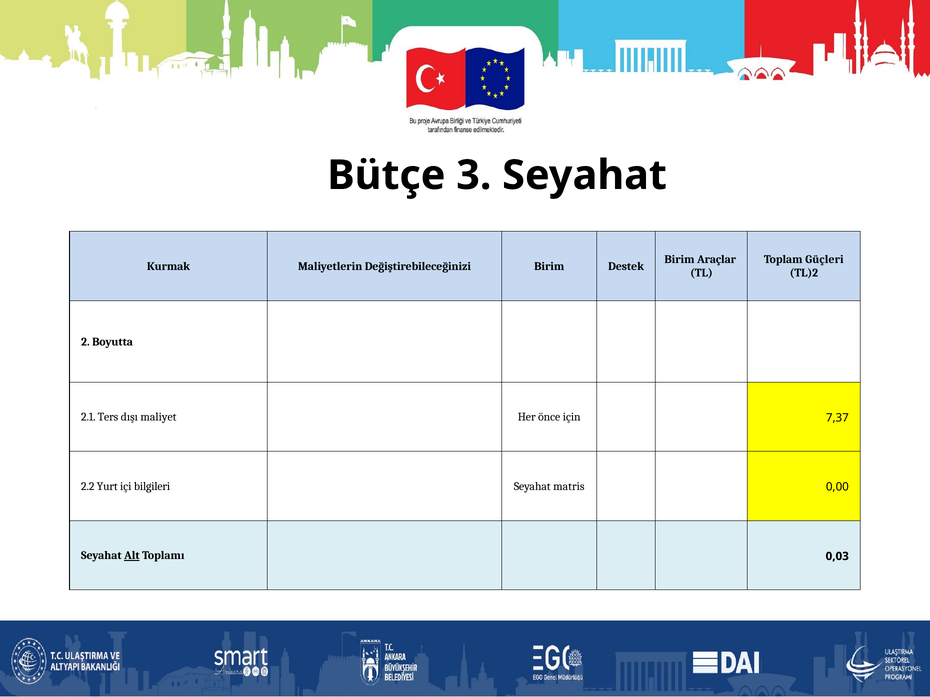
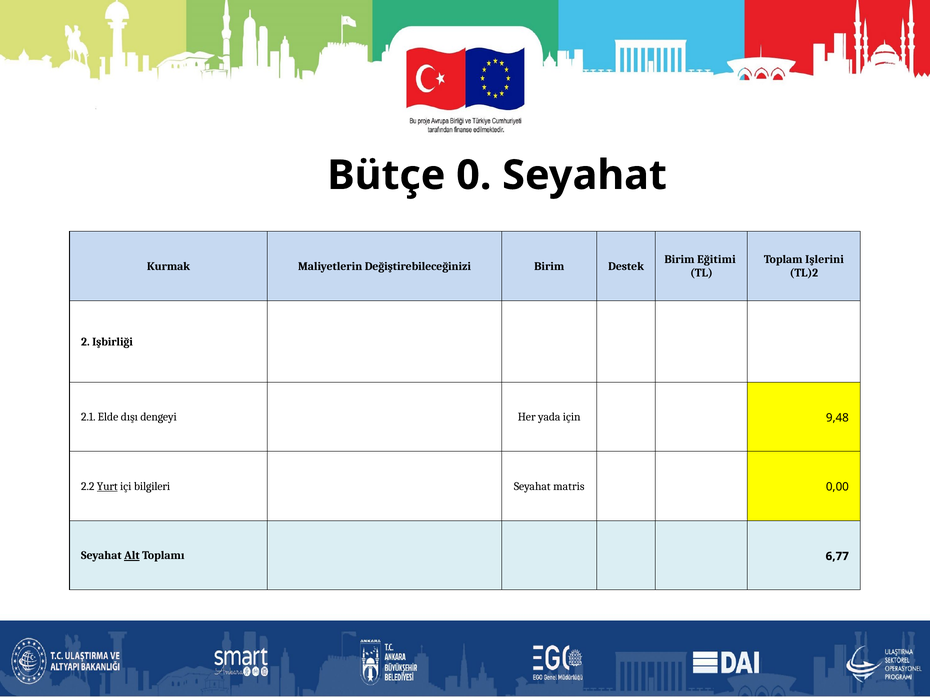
3: 3 -> 0
Araçlar: Araçlar -> Eğitimi
Güçleri: Güçleri -> Işlerini
Boyutta: Boyutta -> Işbirliği
Ters: Ters -> Elde
maliyet: maliyet -> dengeyi
önce: önce -> yada
7,37: 7,37 -> 9,48
Yurt underline: none -> present
0,03: 0,03 -> 6,77
